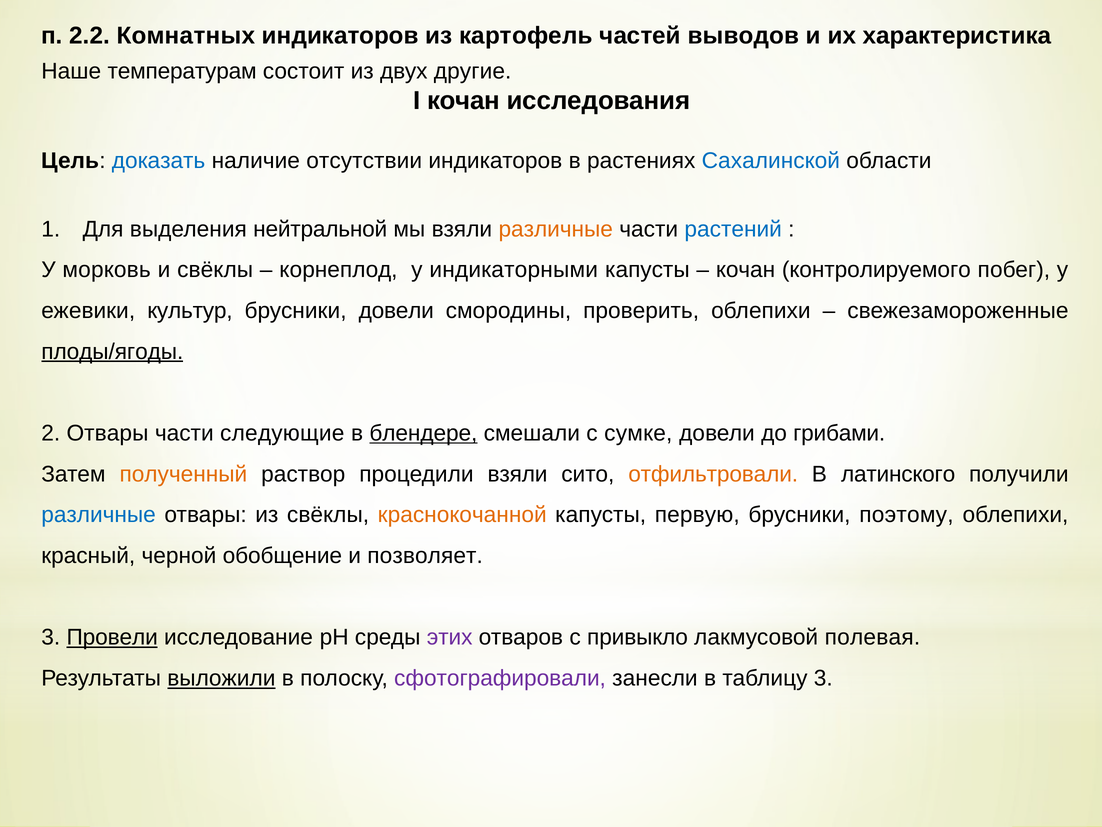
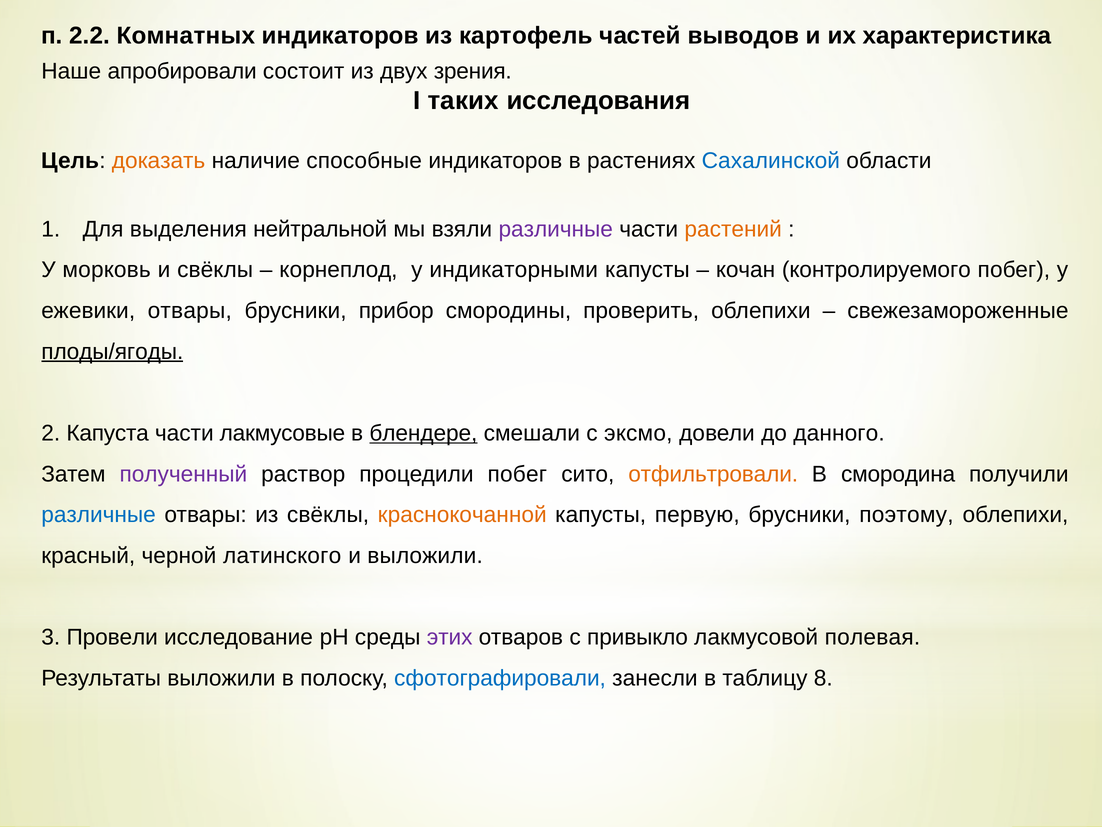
температурам: температурам -> апробировали
другие: другие -> зрения
I кочан: кочан -> таких
доказать colour: blue -> orange
отсутствии: отсутствии -> способные
различные at (556, 229) colour: orange -> purple
растений colour: blue -> orange
ежевики культур: культур -> отвары
брусники довели: довели -> прибор
2 Отвары: Отвары -> Капуста
следующие: следующие -> лакмусовые
сумке: сумке -> эксмо
грибами: грибами -> данного
полученный colour: orange -> purple
процедили взяли: взяли -> побег
латинского: латинского -> смородина
обобщение: обобщение -> латинского
и позволяет: позволяет -> выложили
Провели underline: present -> none
выложили at (221, 678) underline: present -> none
сфотографировали colour: purple -> blue
таблицу 3: 3 -> 8
